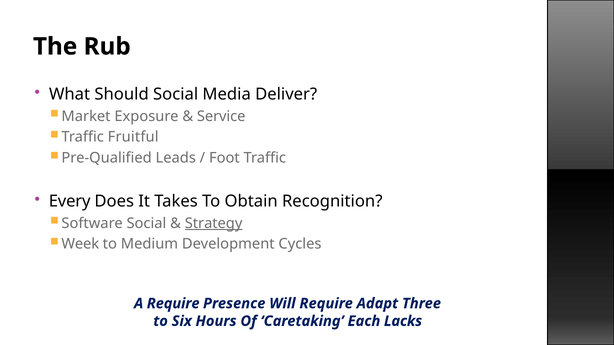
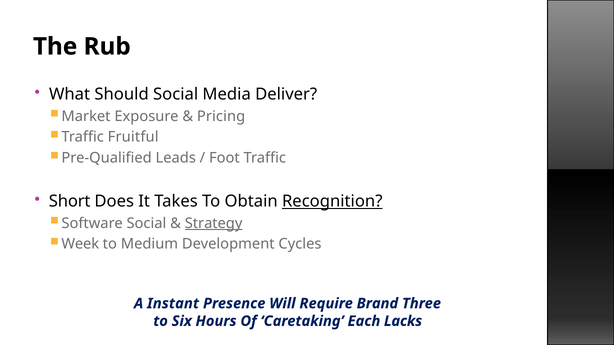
Service: Service -> Pricing
Every: Every -> Short
Recognition underline: none -> present
A Require: Require -> Instant
Adapt: Adapt -> Brand
